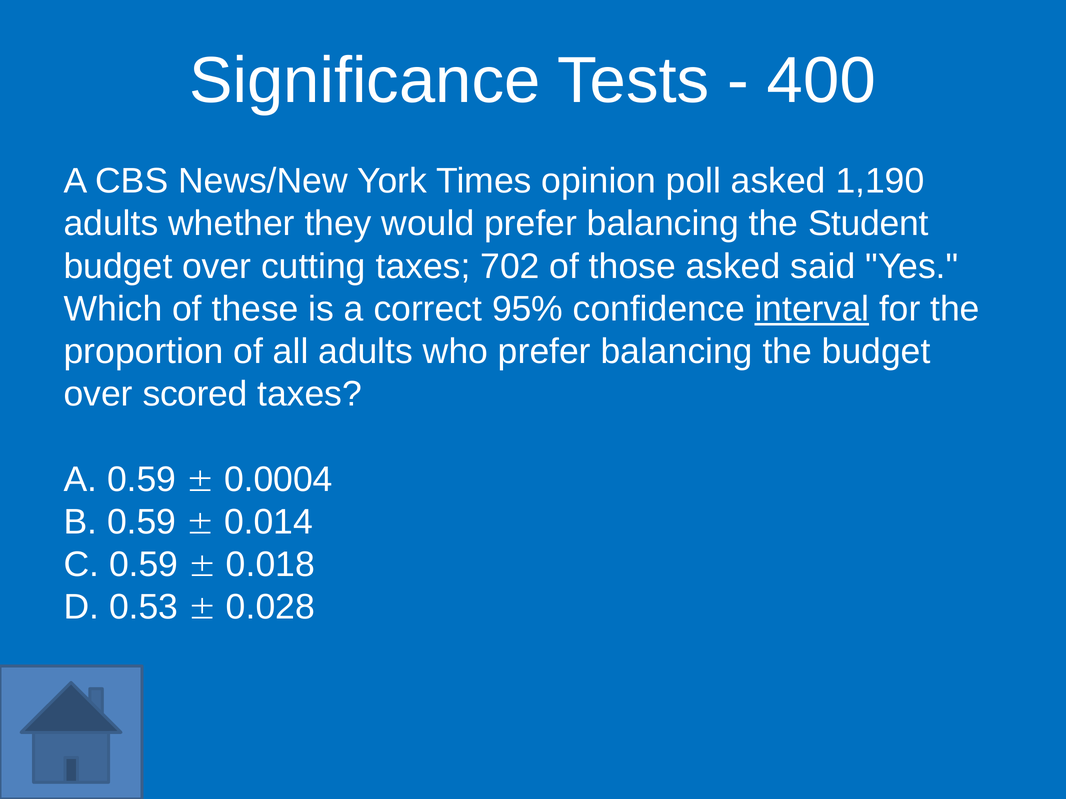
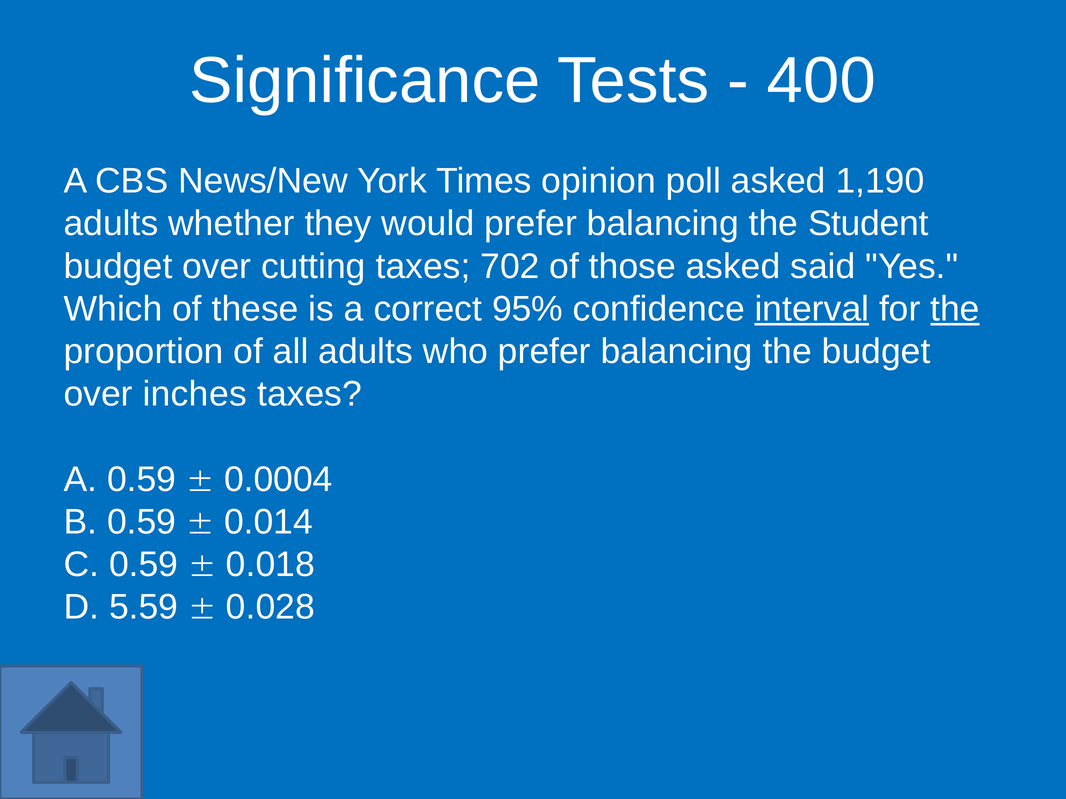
the at (955, 309) underline: none -> present
scored: scored -> inches
0.53: 0.53 -> 5.59
